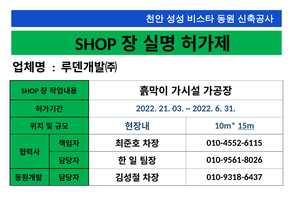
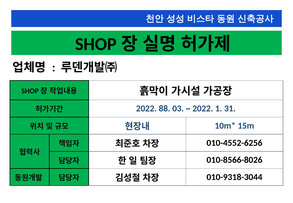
21: 21 -> 88
6: 6 -> 1
15m underline: present -> none
010-4552-6115: 010-4552-6115 -> 010-4552-6256
010-9561-8026: 010-9561-8026 -> 010-8566-8026
010-9318-6437: 010-9318-6437 -> 010-9318-3044
